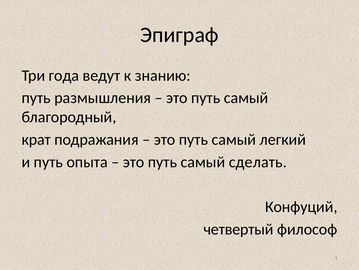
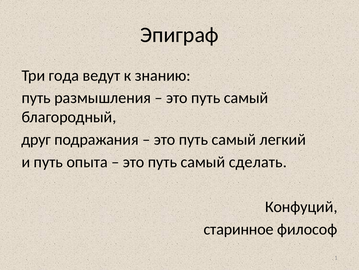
крат: крат -> друг
четвертый: четвертый -> старинное
